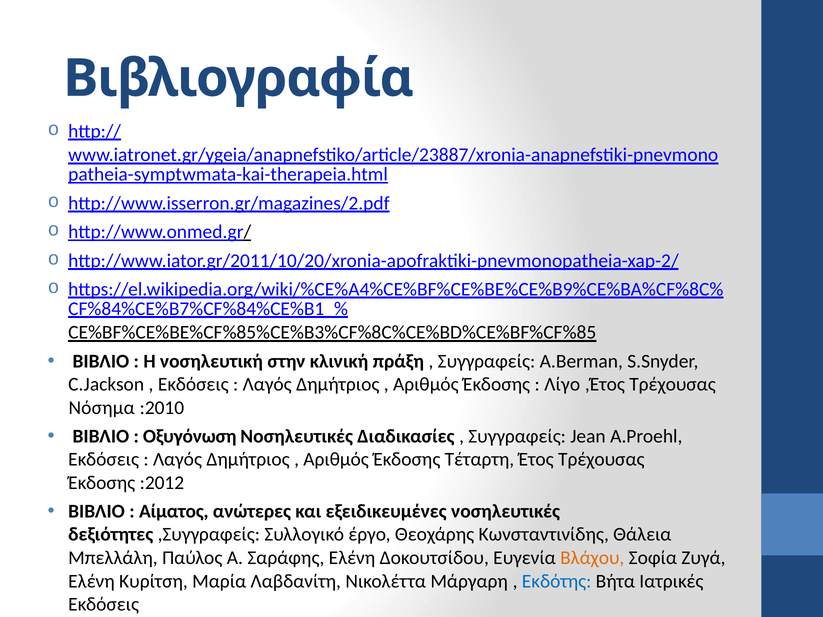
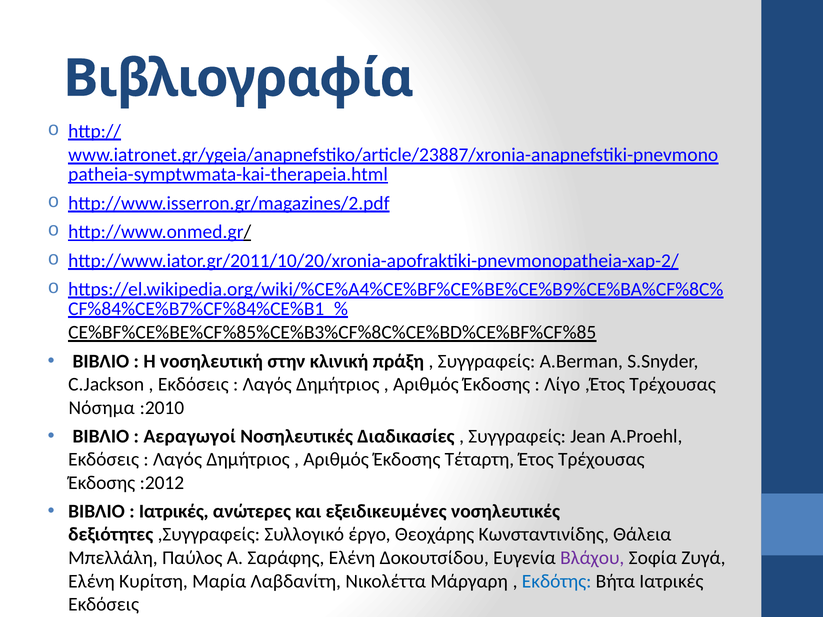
Οξυγόνωση: Οξυγόνωση -> Αεραγωγοί
Αίματος at (174, 511): Αίματος -> Ιατρικές
Βλάχου colour: orange -> purple
